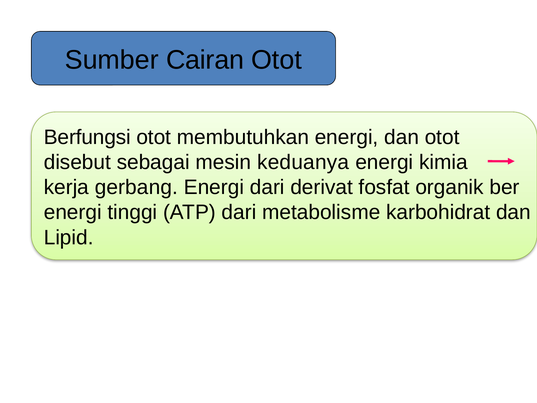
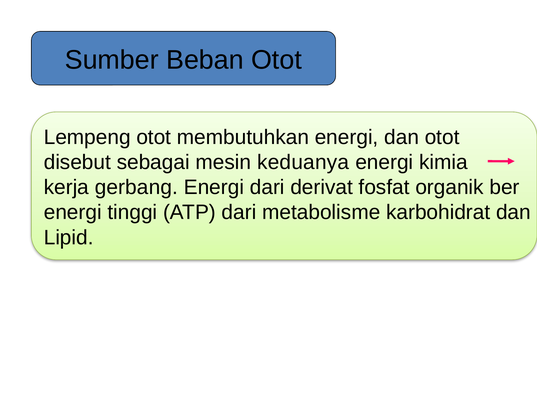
Cairan: Cairan -> Beban
Berfungsi: Berfungsi -> Lempeng
